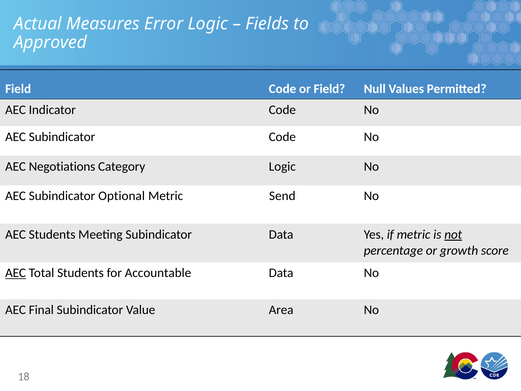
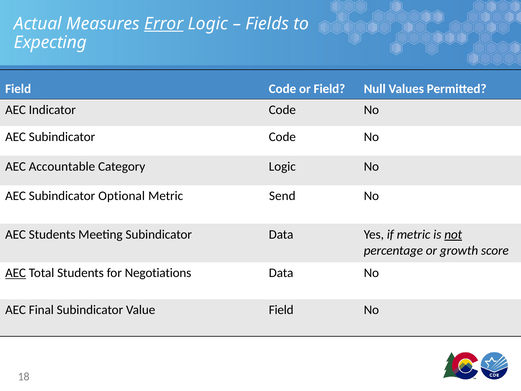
Error underline: none -> present
Approved: Approved -> Expecting
Negotiations: Negotiations -> Accountable
Accountable: Accountable -> Negotiations
Value Area: Area -> Field
